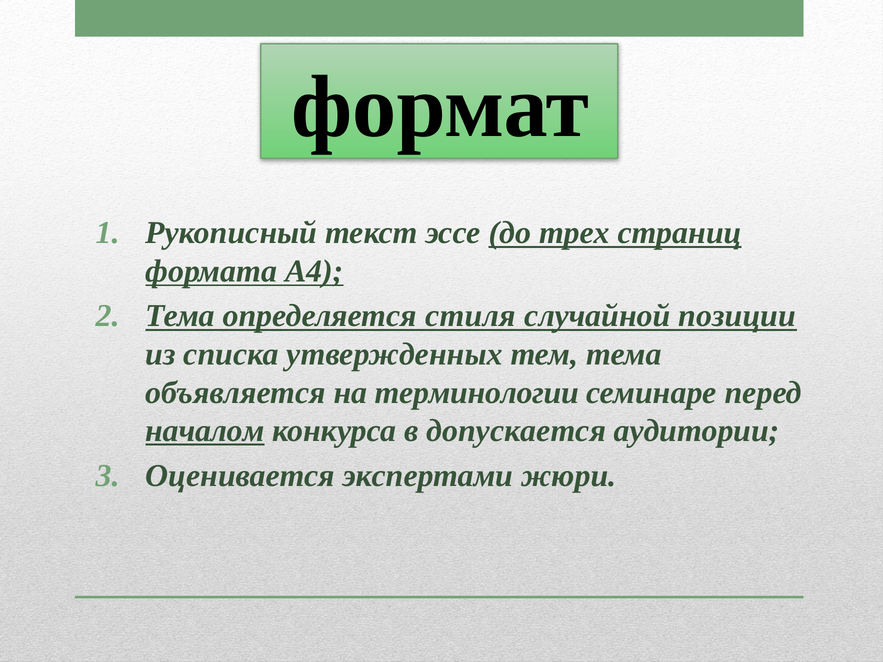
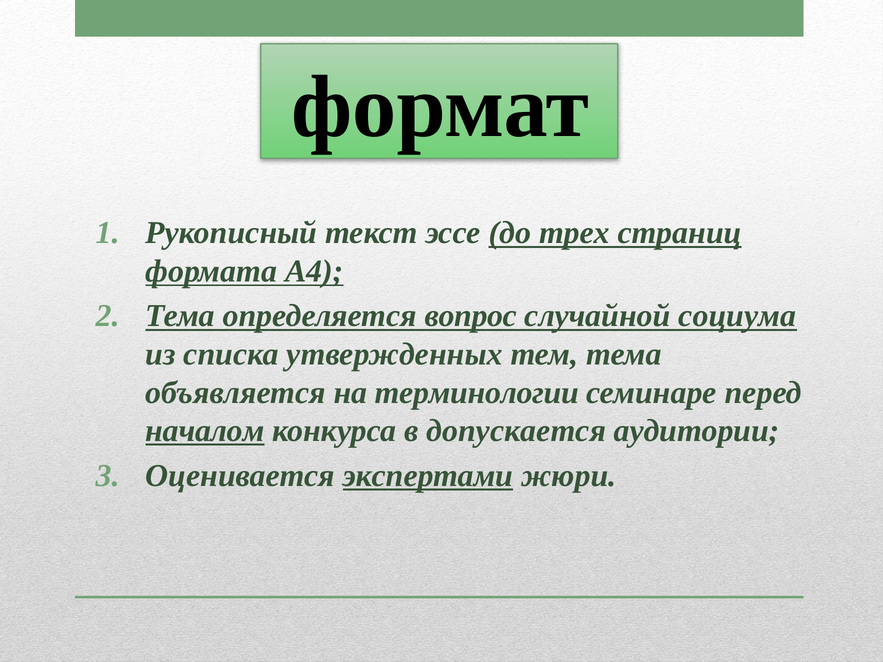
стиля: стиля -> вопрос
позиции: позиции -> социума
экспертами underline: none -> present
